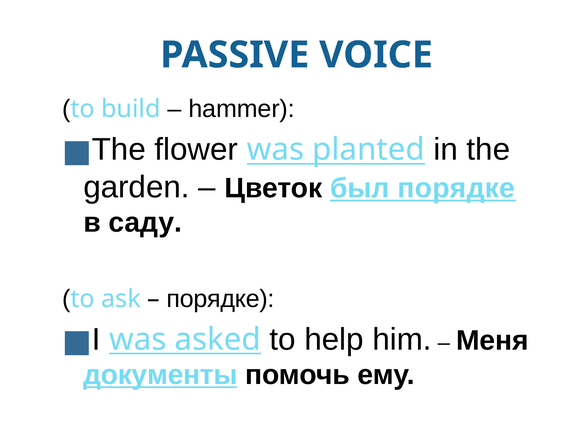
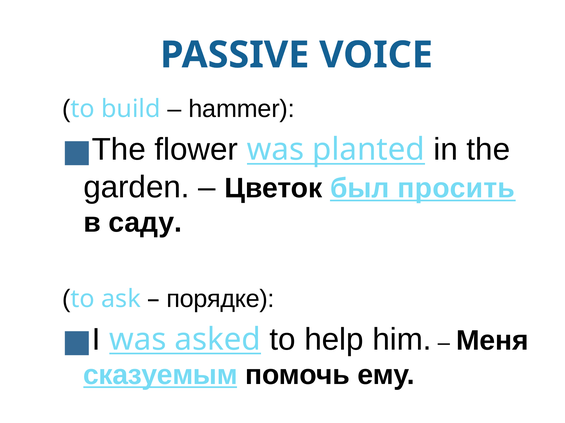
был порядке: порядке -> просить
документы: документы -> сказуемым
